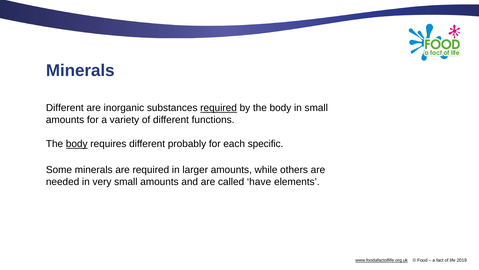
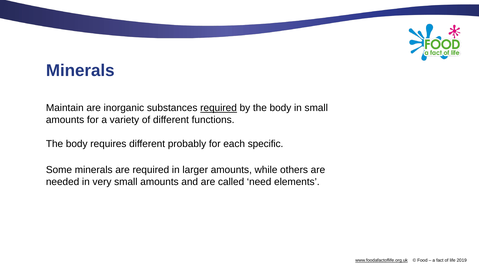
Different at (65, 108): Different -> Maintain
body at (77, 144) underline: present -> none
have: have -> need
